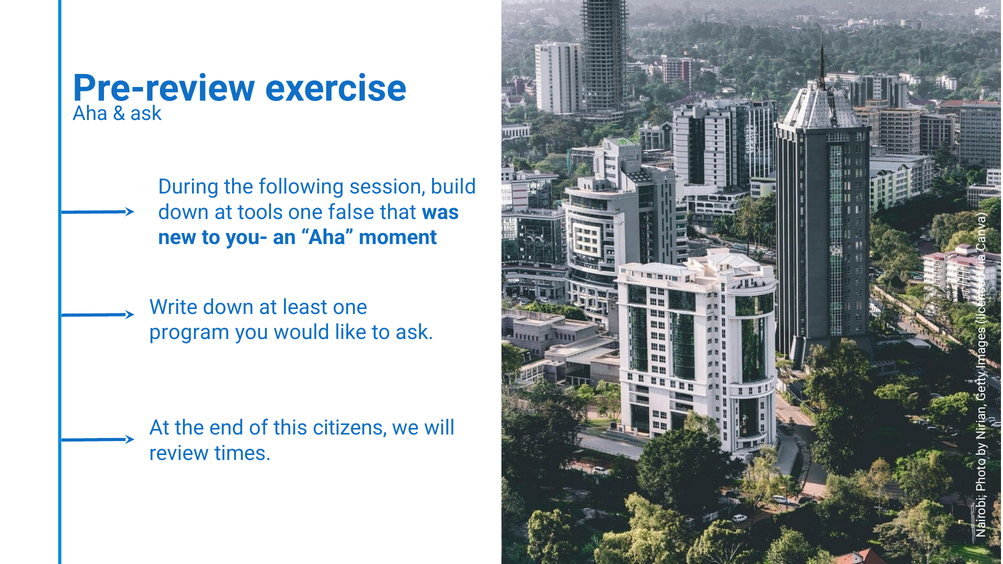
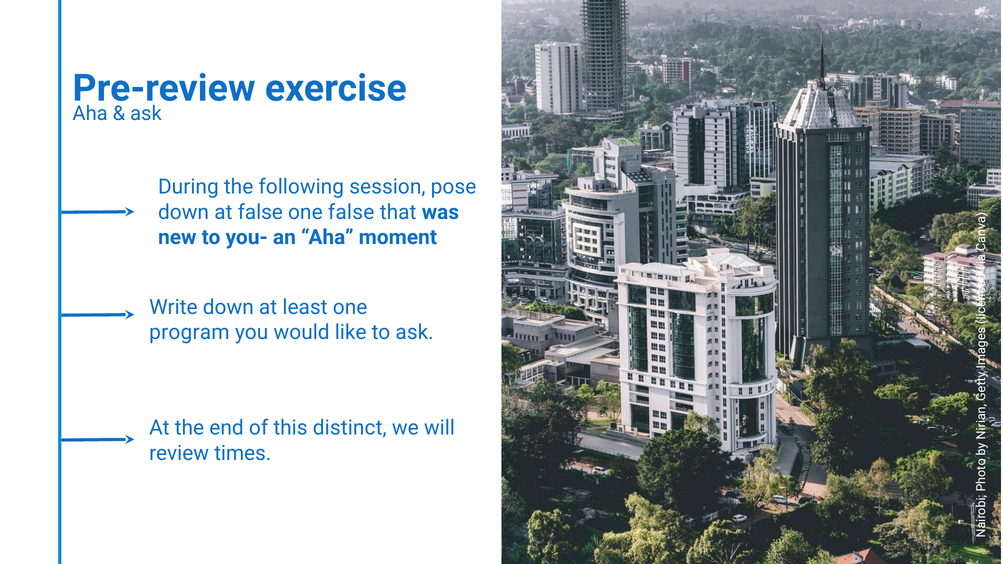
build: build -> pose
at tools: tools -> false
citizens: citizens -> distinct
